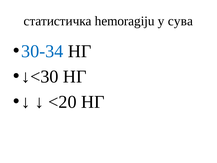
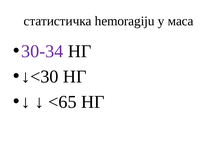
сува: сува -> маса
30-34 colour: blue -> purple
<20: <20 -> <65
